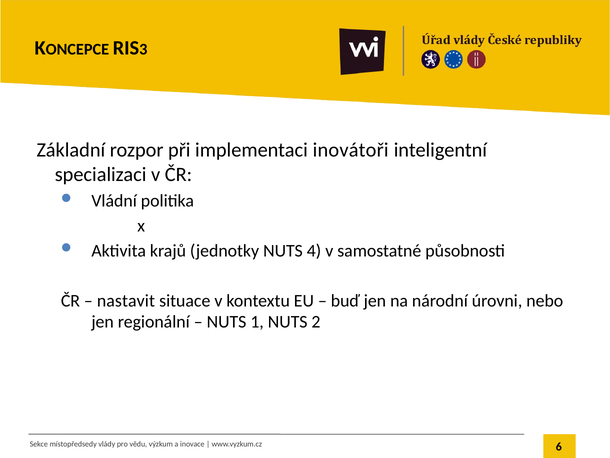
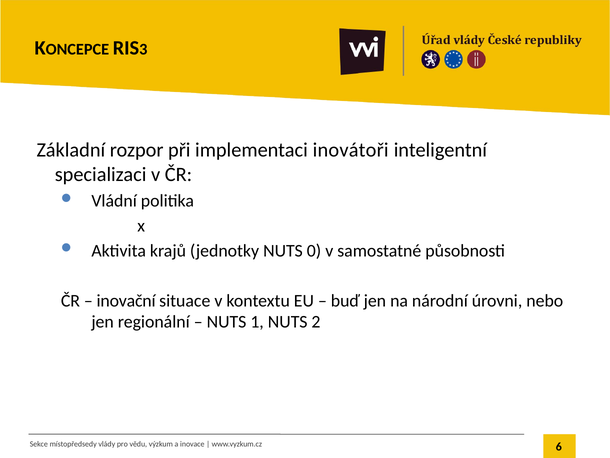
4: 4 -> 0
nastavit: nastavit -> inovační
